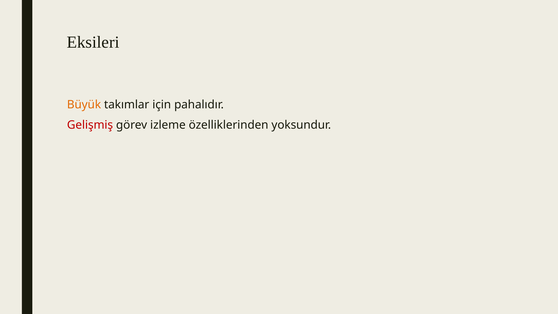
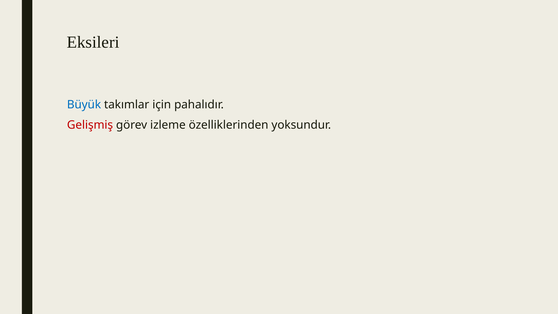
Büyük colour: orange -> blue
